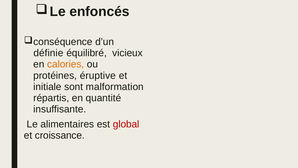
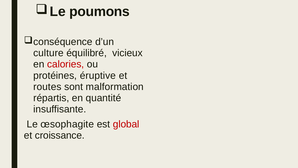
enfoncés: enfoncés -> poumons
définie: définie -> culture
calories colour: orange -> red
initiale: initiale -> routes
alimentaires: alimentaires -> œsophagite
